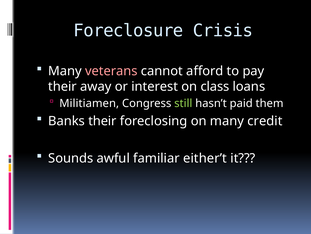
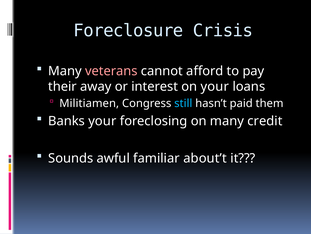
on class: class -> your
still colour: light green -> light blue
Banks their: their -> your
either’t: either’t -> about’t
